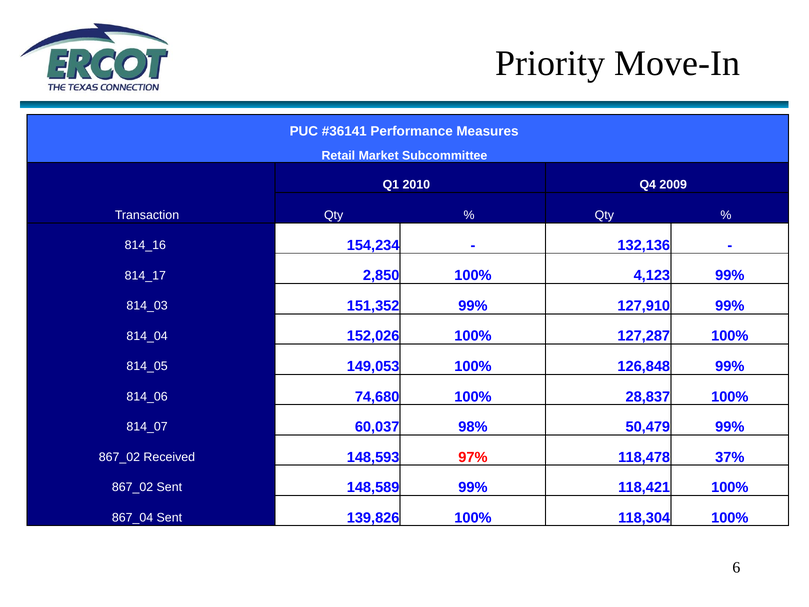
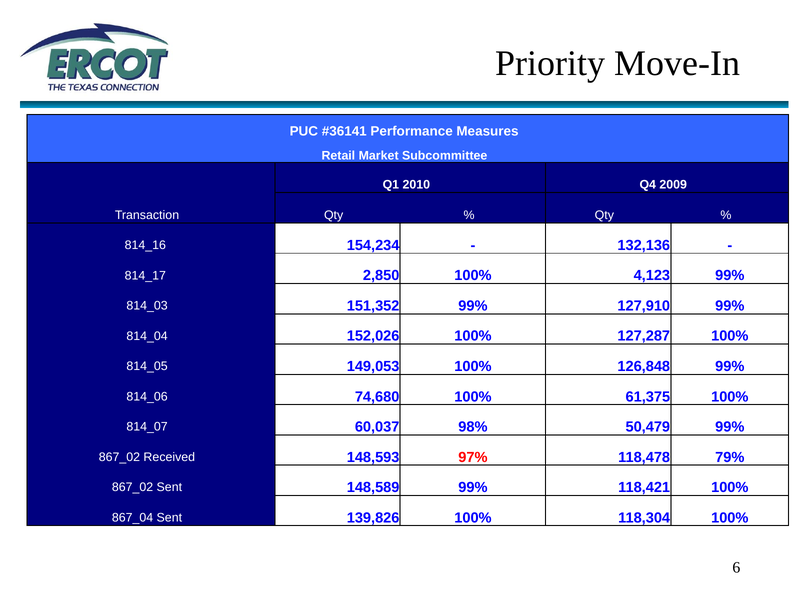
28,837: 28,837 -> 61,375
37%: 37% -> 79%
